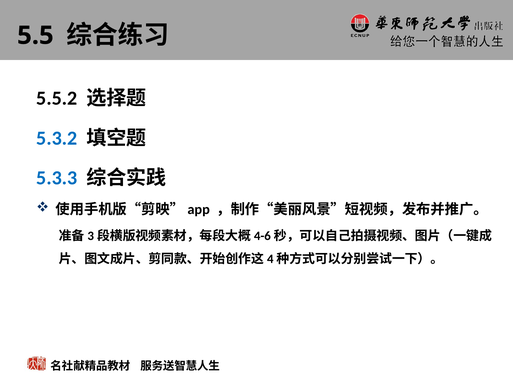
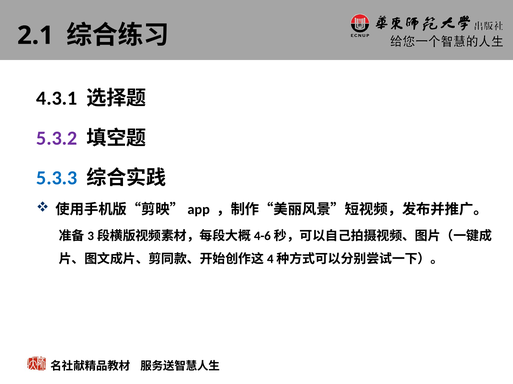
5.5: 5.5 -> 2.1
5.5.2: 5.5.2 -> 4.3.1
5.3.2 colour: blue -> purple
